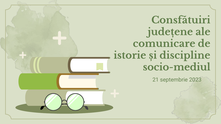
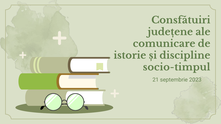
socio-mediul: socio-mediul -> socio-timpul
